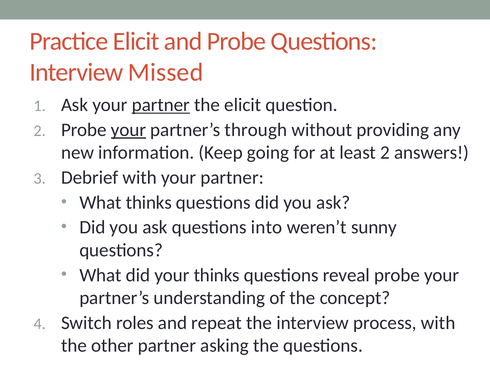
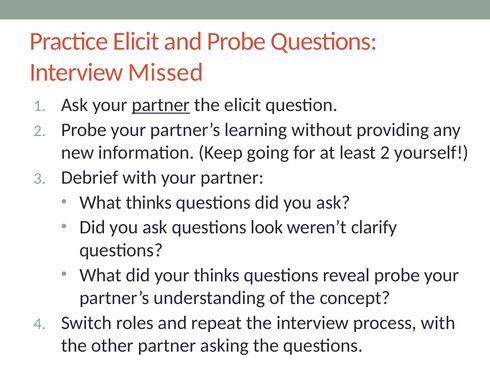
your at (128, 130) underline: present -> none
through: through -> learning
answers: answers -> yourself
into: into -> look
sunny: sunny -> clarify
